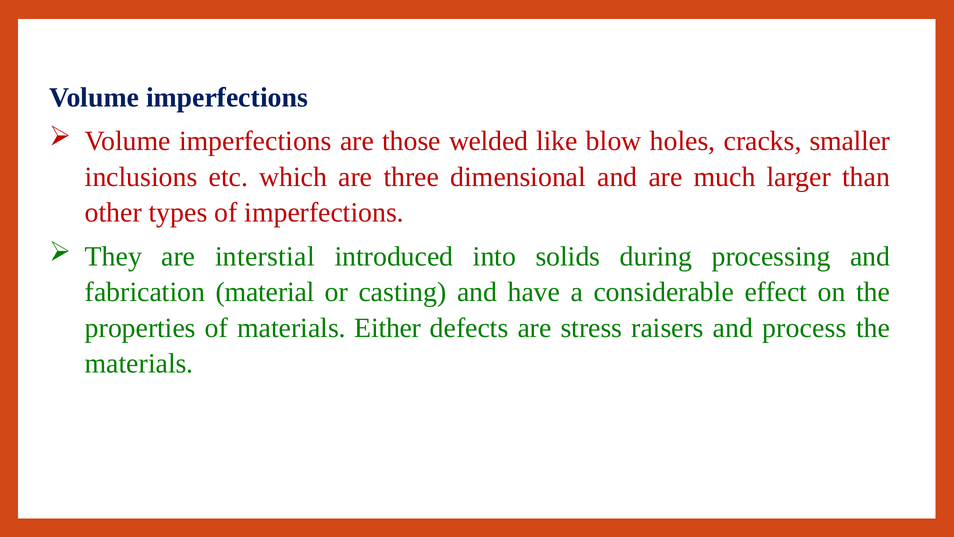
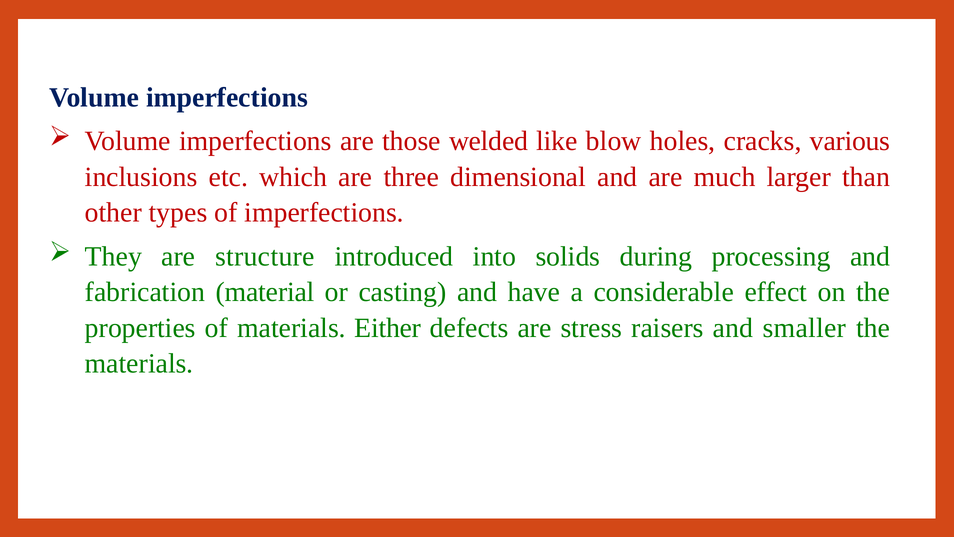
smaller: smaller -> various
interstial: interstial -> structure
process: process -> smaller
